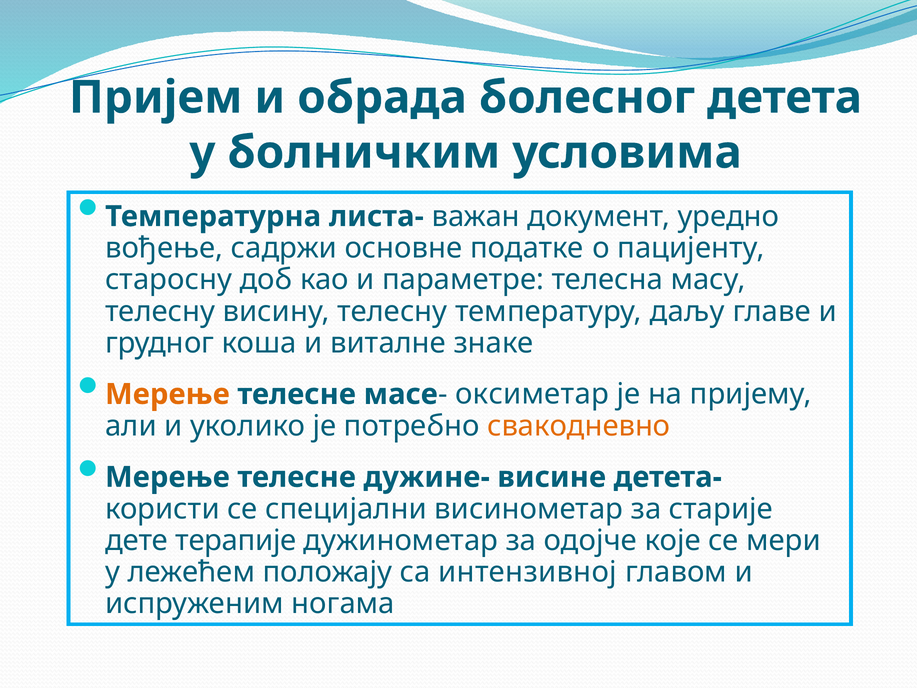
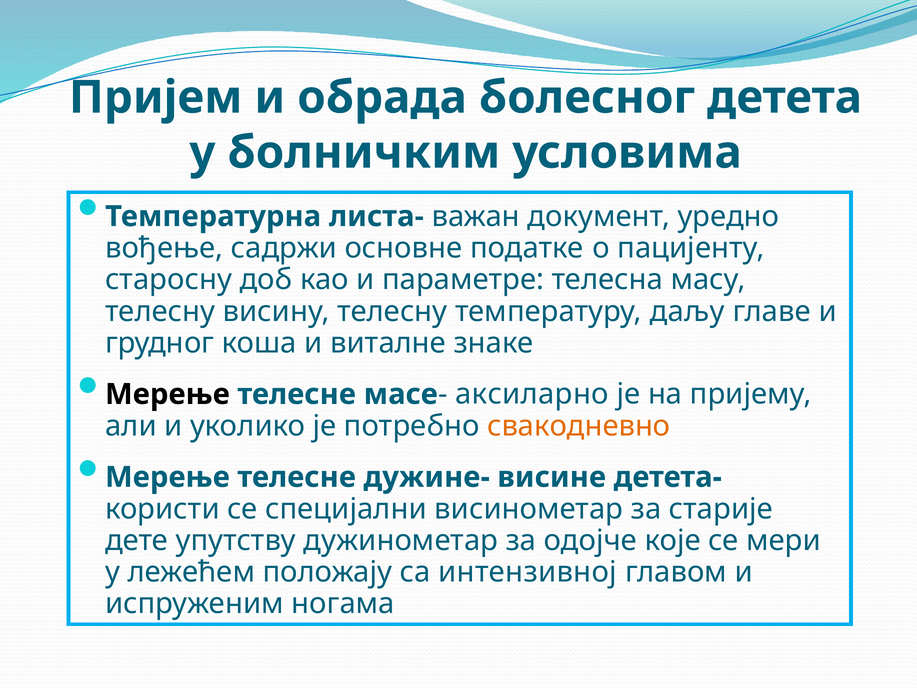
Мерење at (167, 394) colour: orange -> black
оксиметар: оксиметар -> аксиларно
терапије: терапије -> упутству
